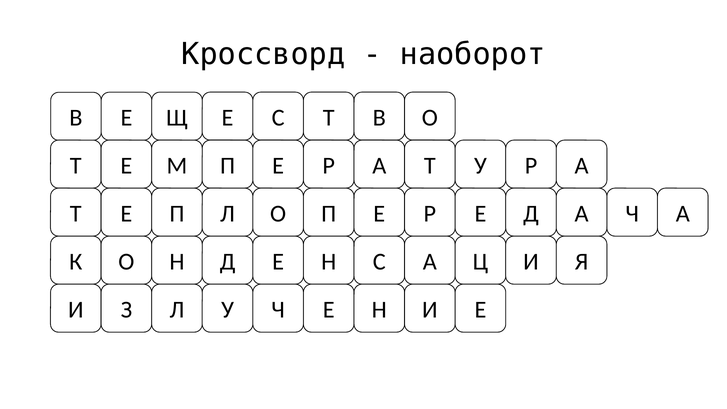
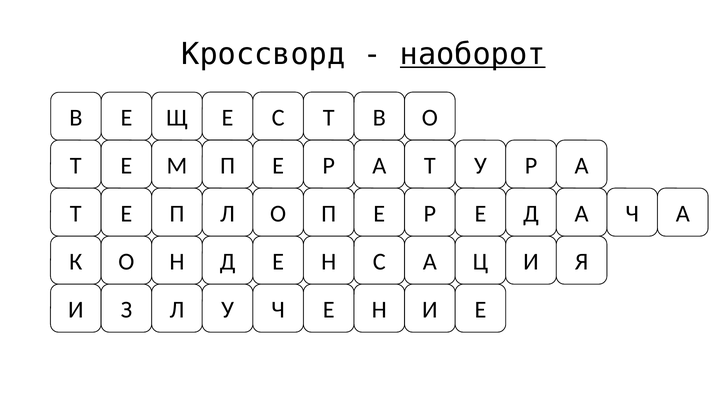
наоборот underline: none -> present
